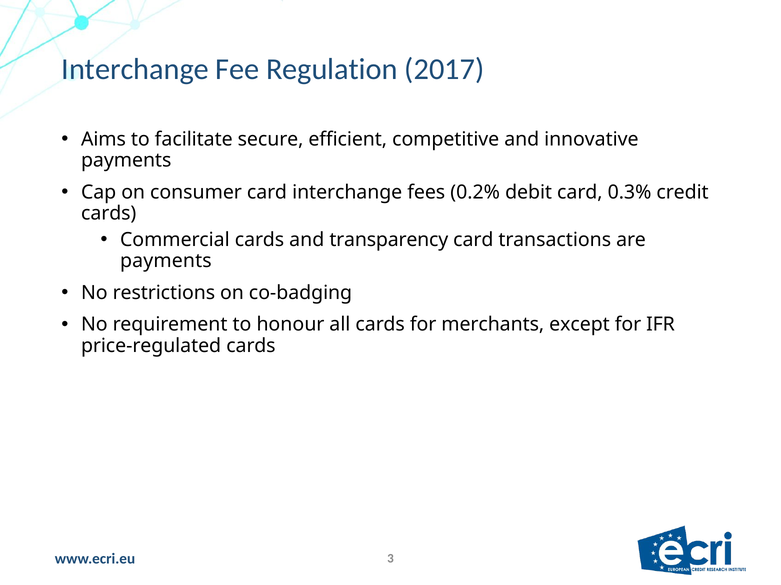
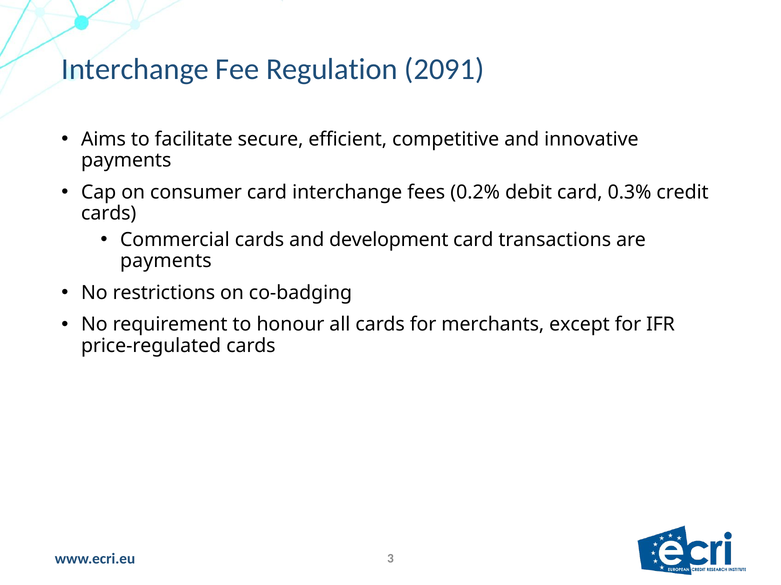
2017: 2017 -> 2091
transparency: transparency -> development
